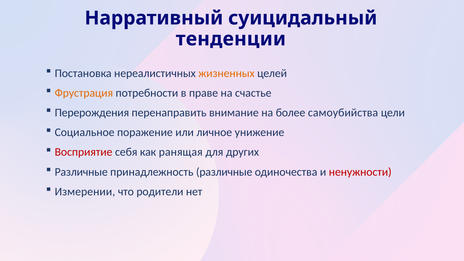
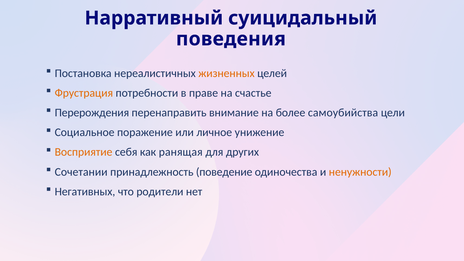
тенденции: тенденции -> поведения
Восприятие colour: red -> orange
Различные at (81, 172): Различные -> Сочетании
принадлежность различные: различные -> поведение
ненужности colour: red -> orange
Измерении: Измерении -> Негативных
